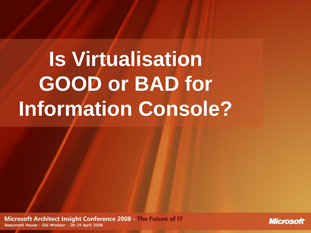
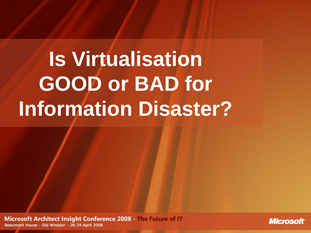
Console: Console -> Disaster
